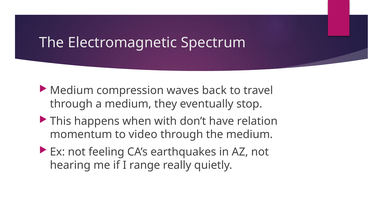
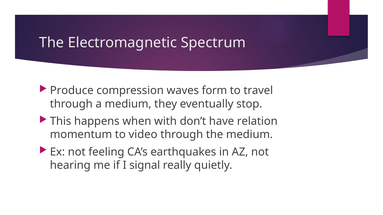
Medium at (72, 91): Medium -> Produce
back: back -> form
range: range -> signal
